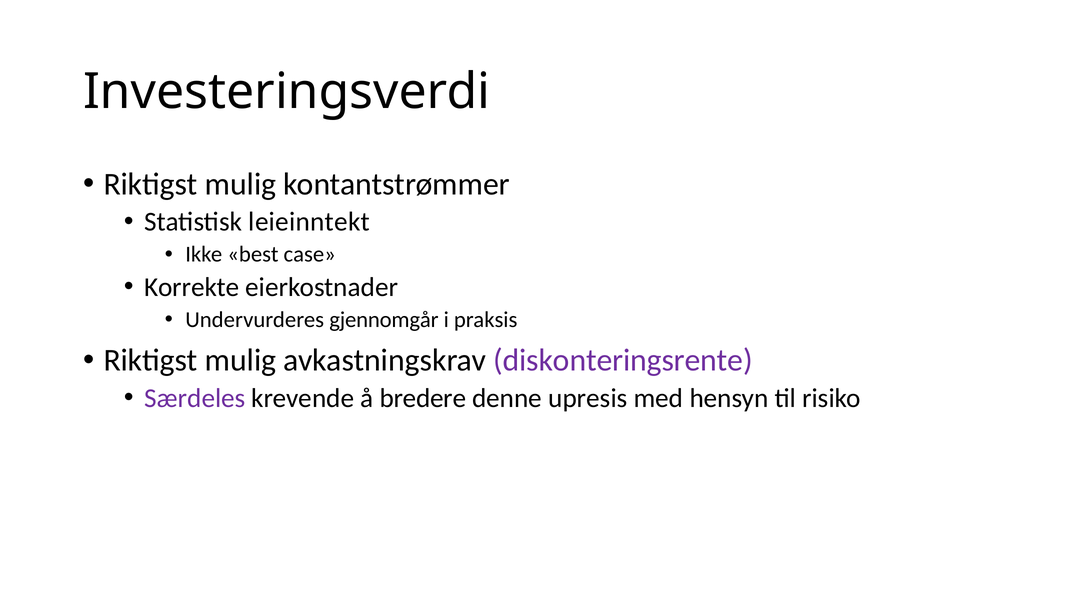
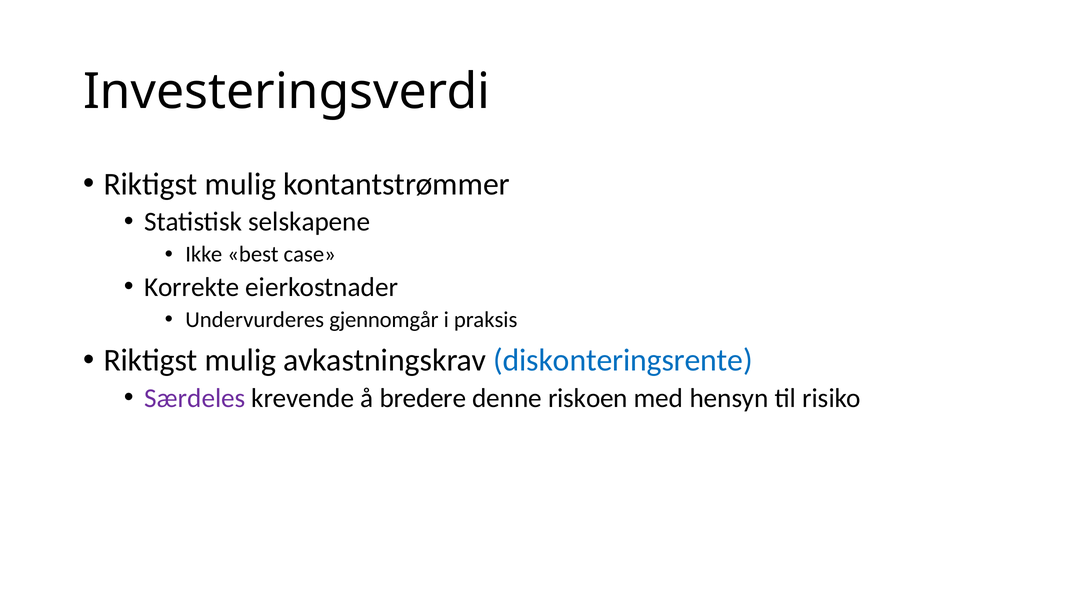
leieinntekt: leieinntekt -> selskapene
diskonteringsrente colour: purple -> blue
upresis: upresis -> riskoen
